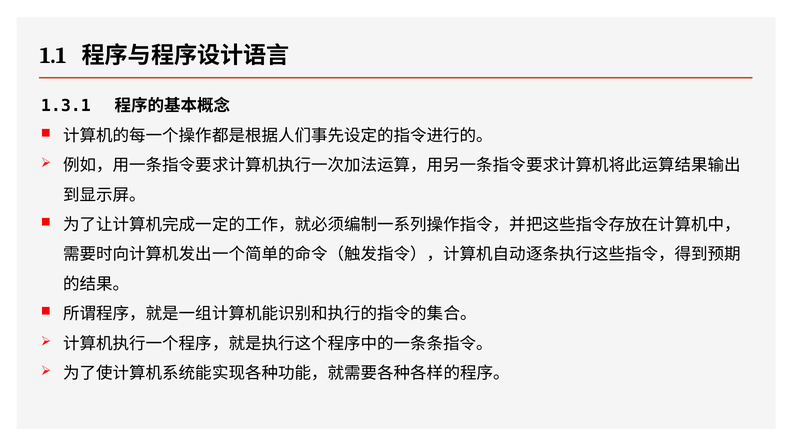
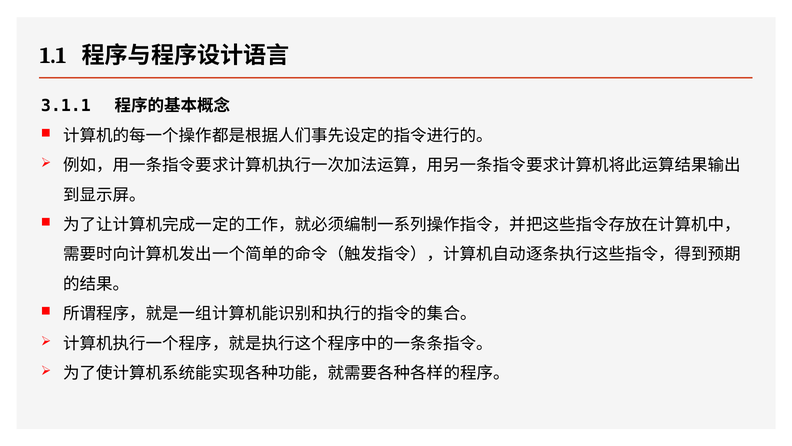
1.3.1: 1.3.1 -> 3.1.1
